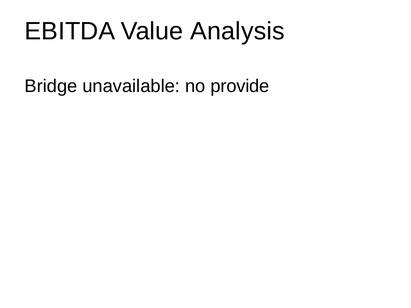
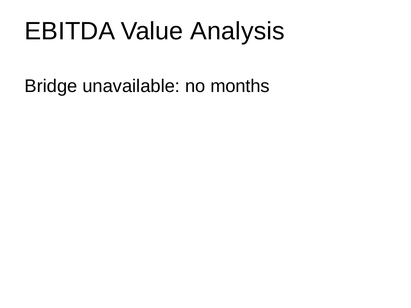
provide: provide -> months
